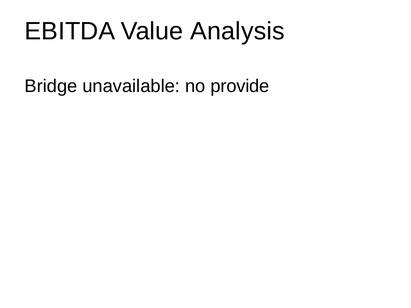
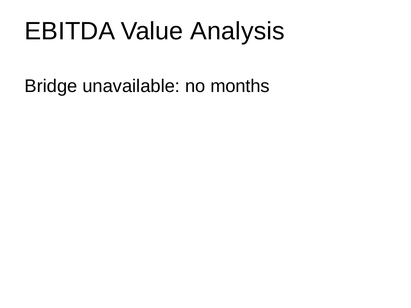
provide: provide -> months
